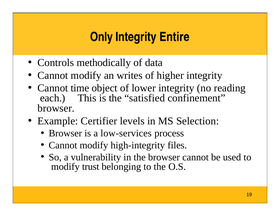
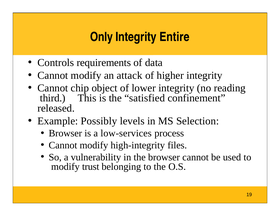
methodically: methodically -> requirements
writes: writes -> attack
time: time -> chip
each: each -> third
browser at (56, 108): browser -> released
Certifier: Certifier -> Possibly
